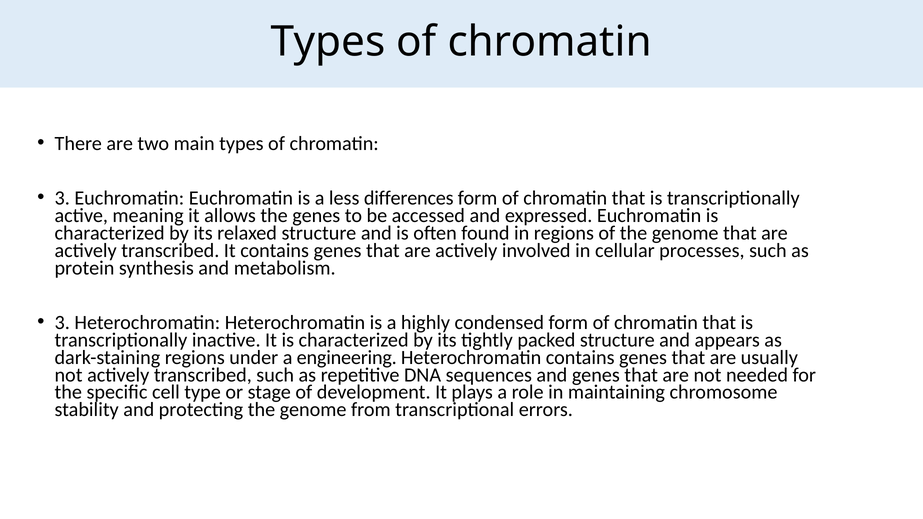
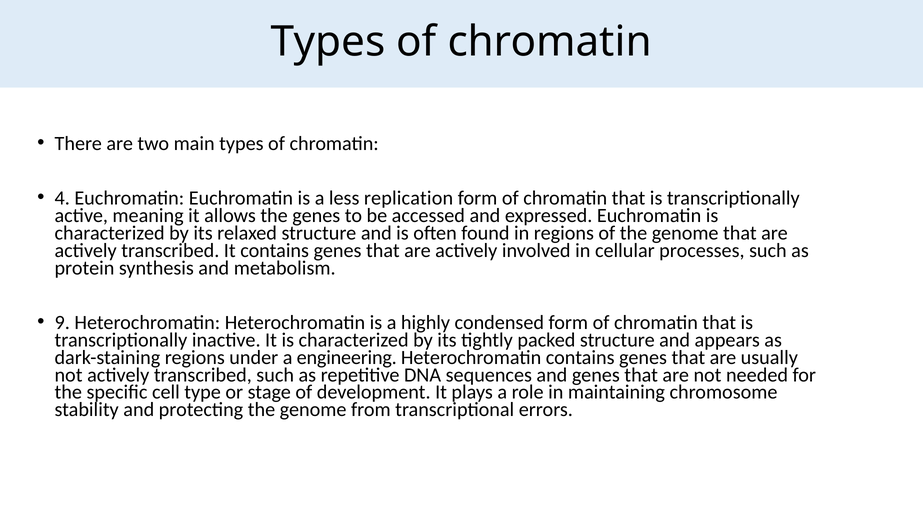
3 at (62, 198): 3 -> 4
differences: differences -> replication
3 at (62, 323): 3 -> 9
